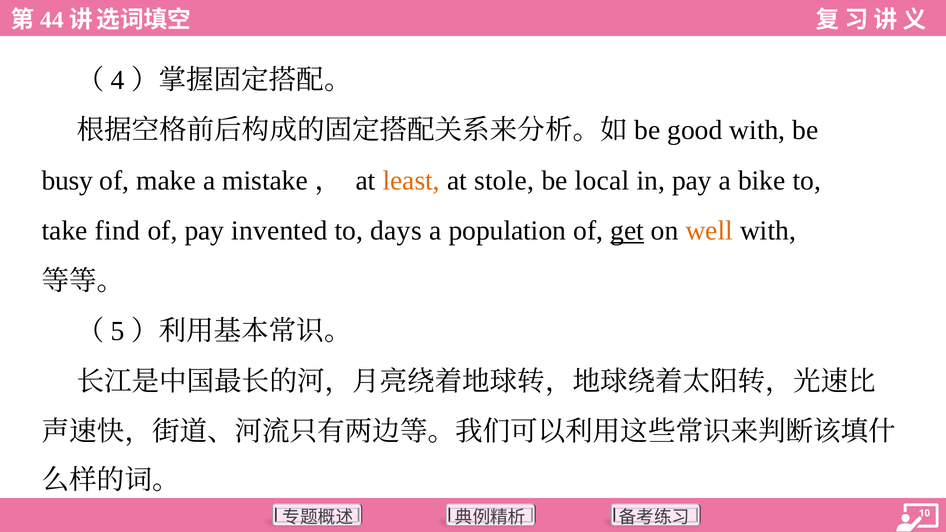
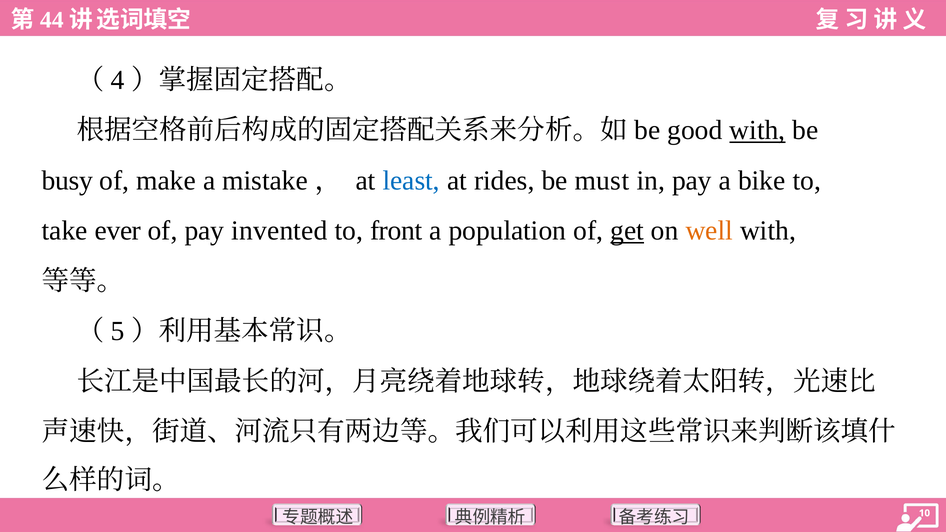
with at (757, 130) underline: none -> present
least colour: orange -> blue
stole: stole -> rides
local: local -> must
find: find -> ever
days: days -> front
